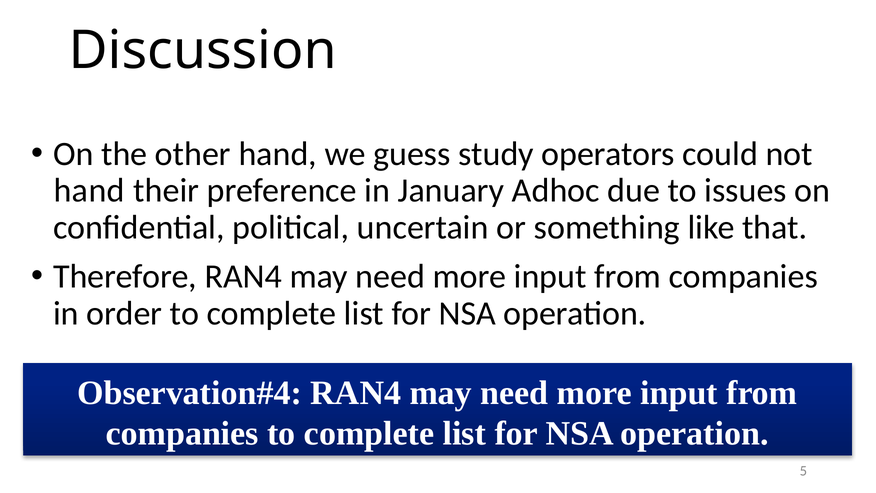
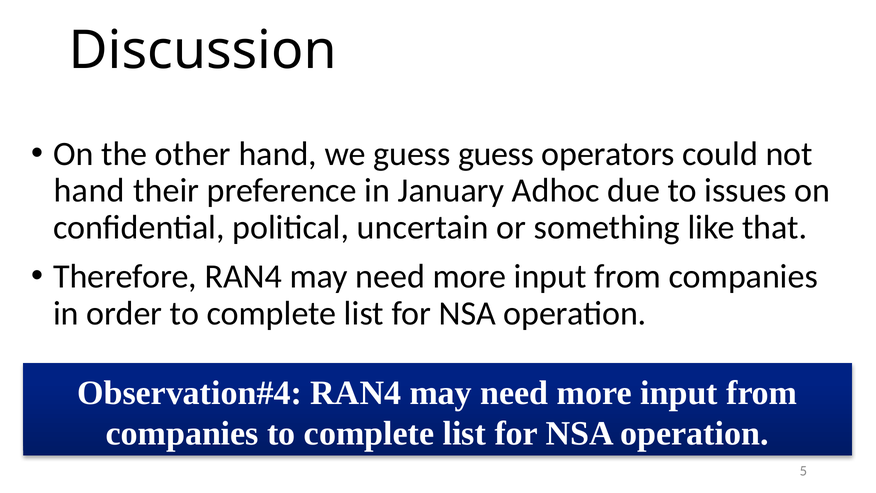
guess study: study -> guess
